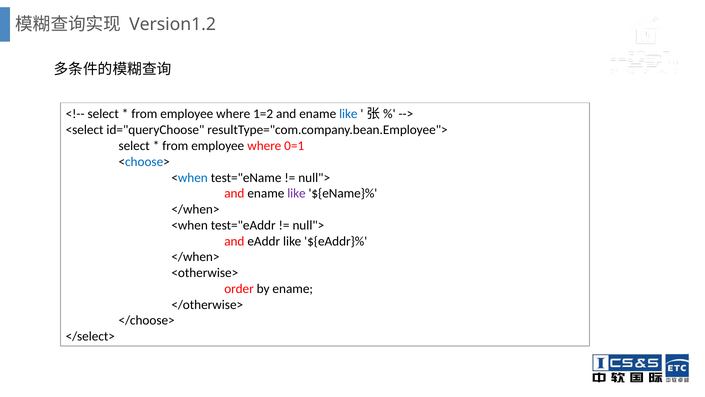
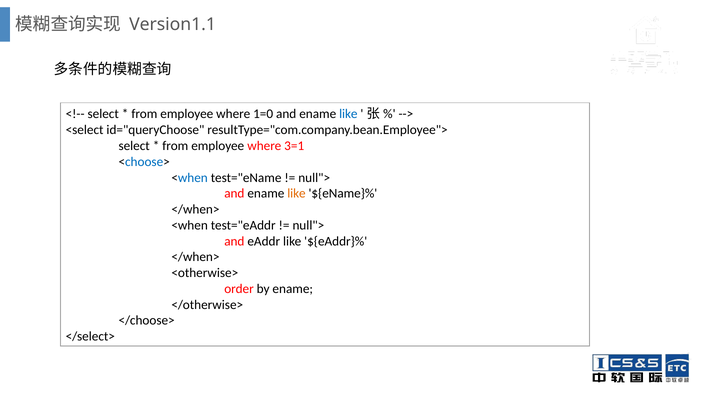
Version1.2: Version1.2 -> Version1.1
1=2: 1=2 -> 1=0
0=1: 0=1 -> 3=1
like at (296, 193) colour: purple -> orange
